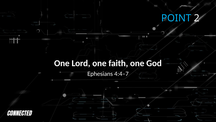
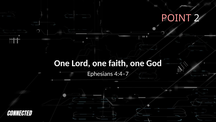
POINT colour: light blue -> pink
